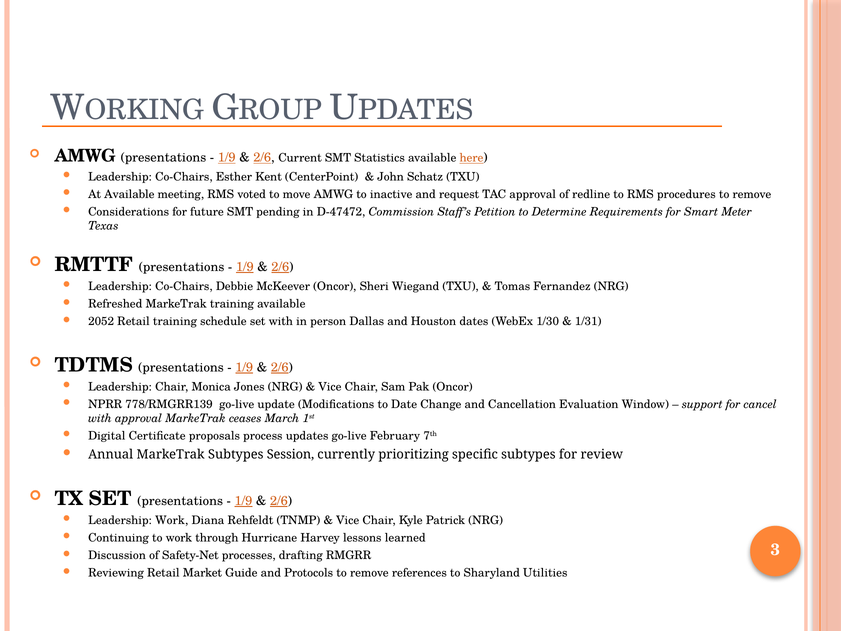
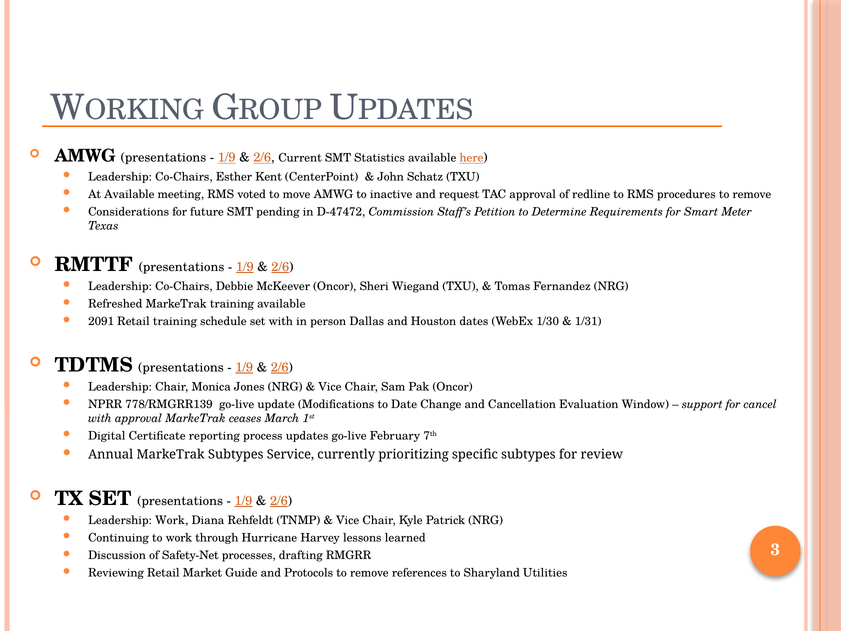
2052: 2052 -> 2091
proposals: proposals -> reporting
Session: Session -> Service
